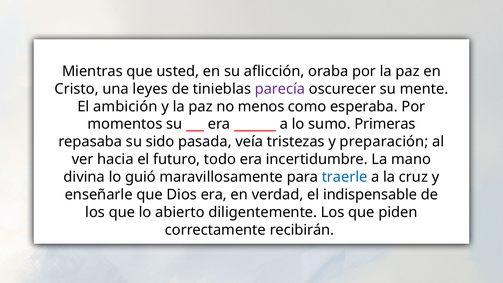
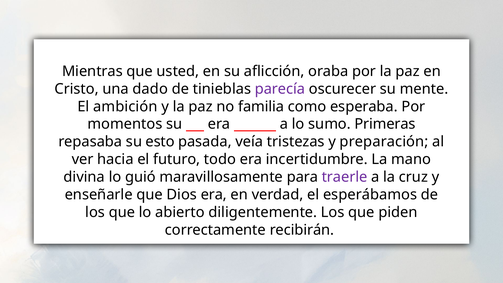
leyes: leyes -> dado
menos: menos -> familia
sido: sido -> esto
traerle colour: blue -> purple
indispensable: indispensable -> esperábamos
